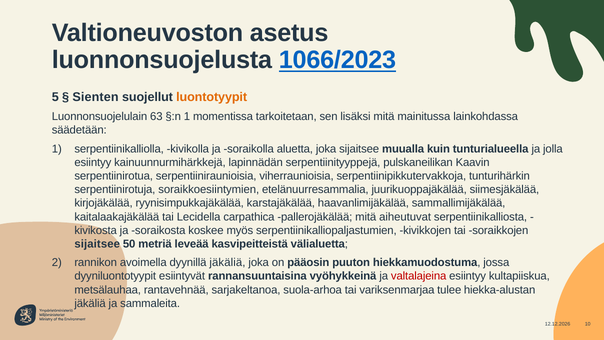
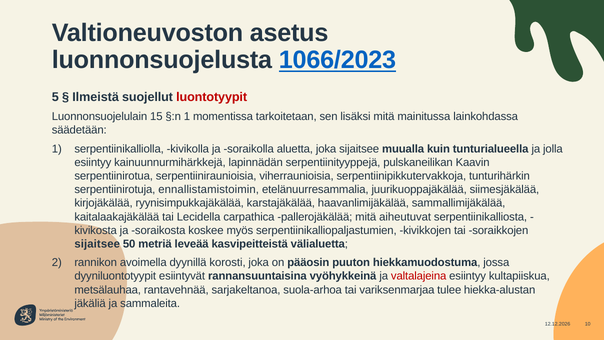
Sienten: Sienten -> Ilmeistä
luontotyypit colour: orange -> red
63: 63 -> 15
soraikkoesiintymien: soraikkoesiintymien -> ennallistamistoimin
dyynillä jäkäliä: jäkäliä -> korosti
